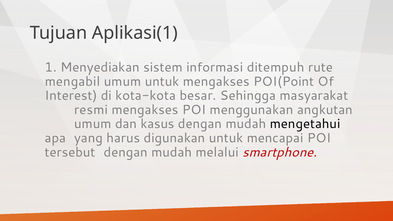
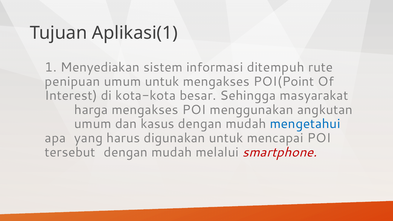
mengabil: mengabil -> penipuan
resmi: resmi -> harga
mengetahui colour: black -> blue
